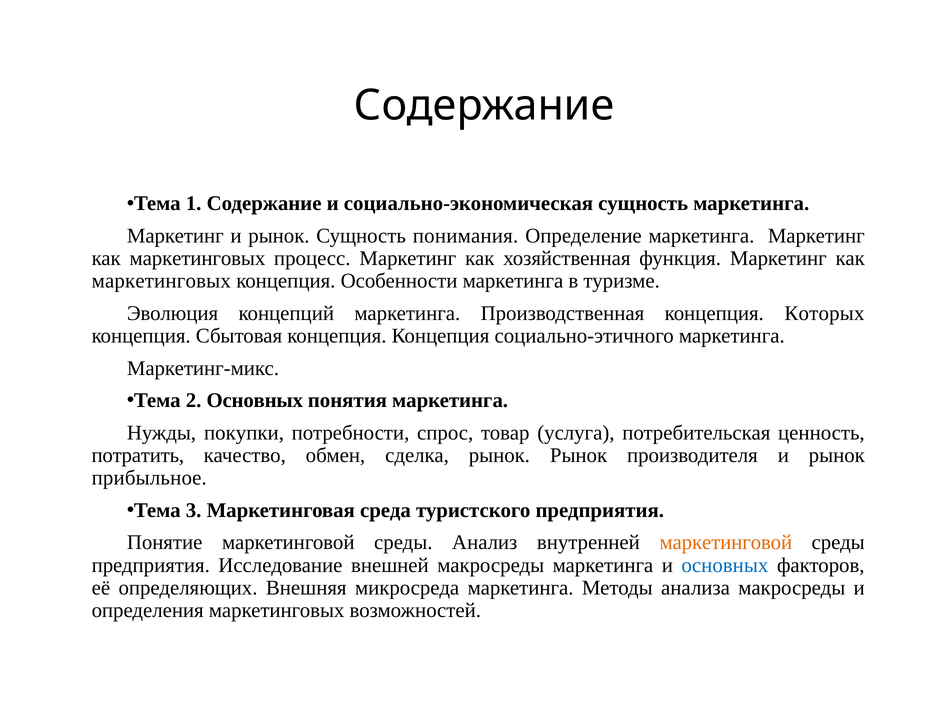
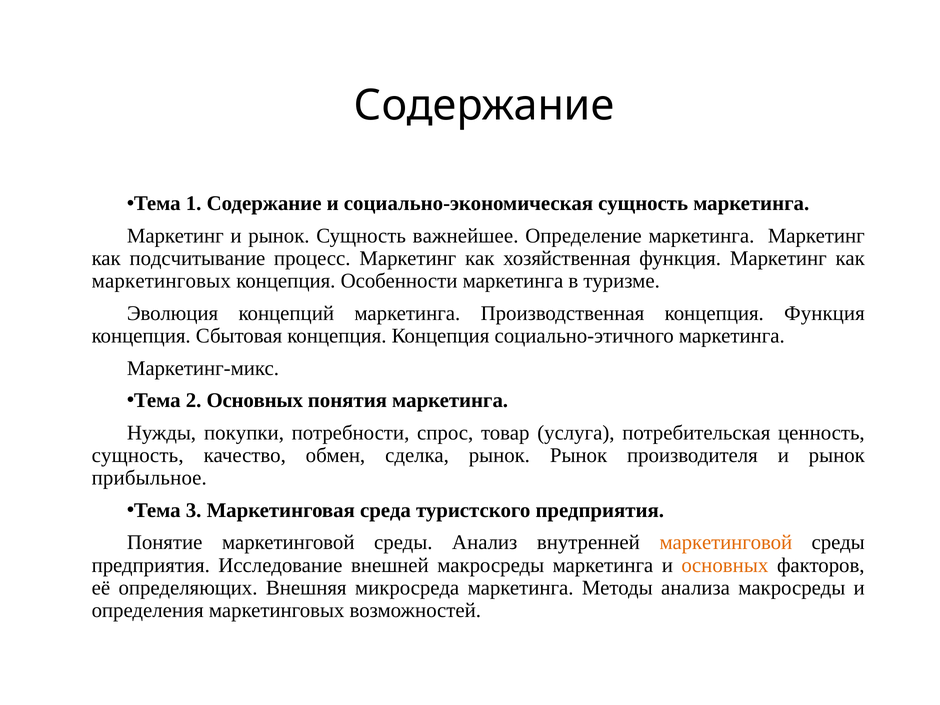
понимания: понимания -> важнейшее
маркетинговых at (197, 258): маркетинговых -> подсчитывание
концепция Которых: Которых -> Функция
потратить at (138, 455): потратить -> сущность
основных at (725, 565) colour: blue -> orange
